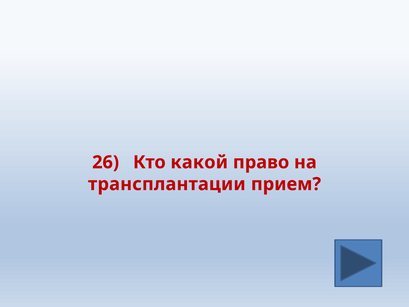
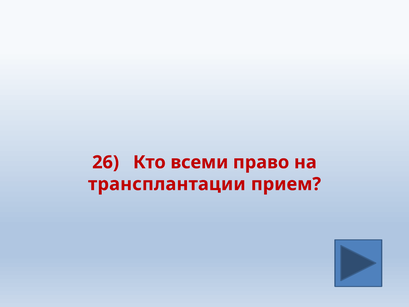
какой: какой -> всеми
